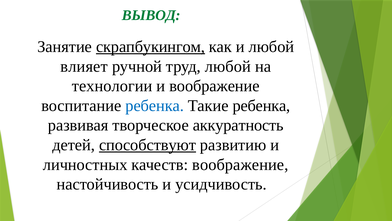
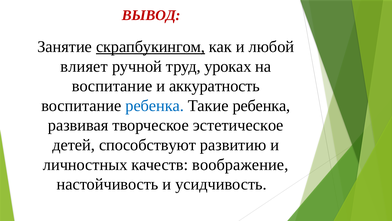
ВЫВОД colour: green -> red
труд любой: любой -> уроках
технологии at (112, 86): технологии -> воспитание
и воображение: воображение -> аккуратность
аккуратность: аккуратность -> эстетическое
способствуют underline: present -> none
